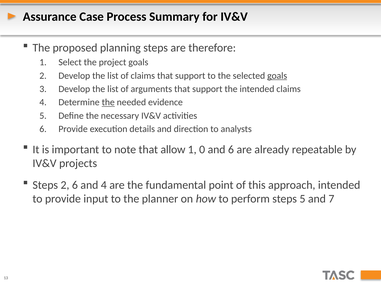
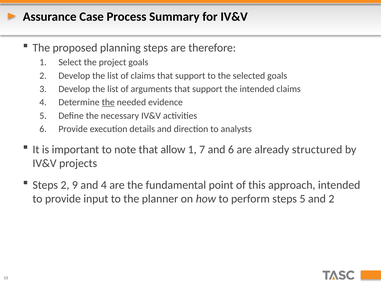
goals at (277, 76) underline: present -> none
0: 0 -> 7
repeatable: repeatable -> structured
2 6: 6 -> 9
and 7: 7 -> 2
